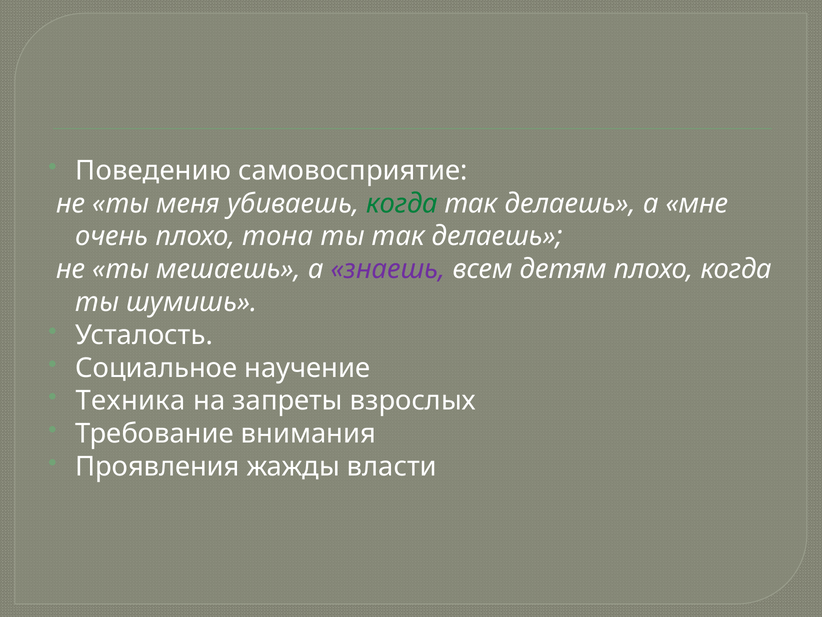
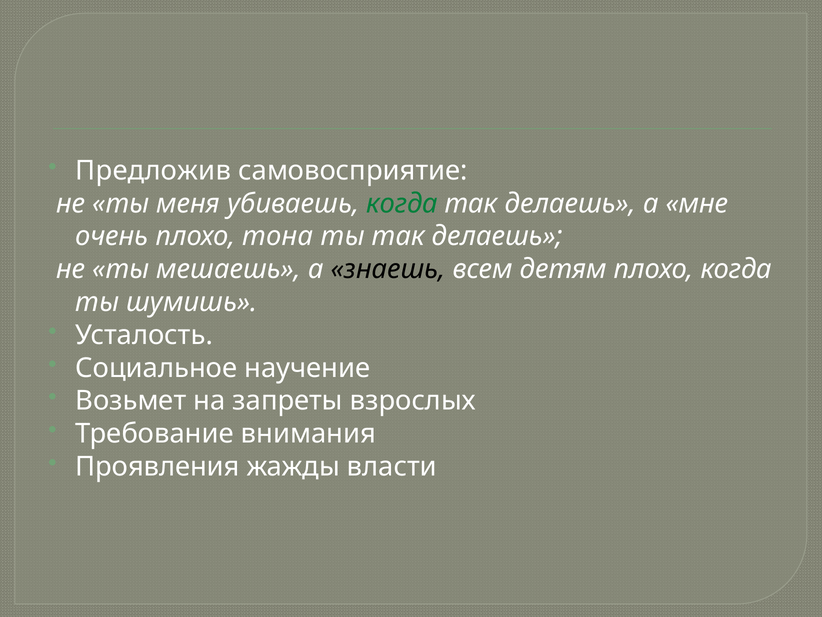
Поведению: Поведению -> Предложив
знаешь colour: purple -> black
Техника: Техника -> Возьмет
